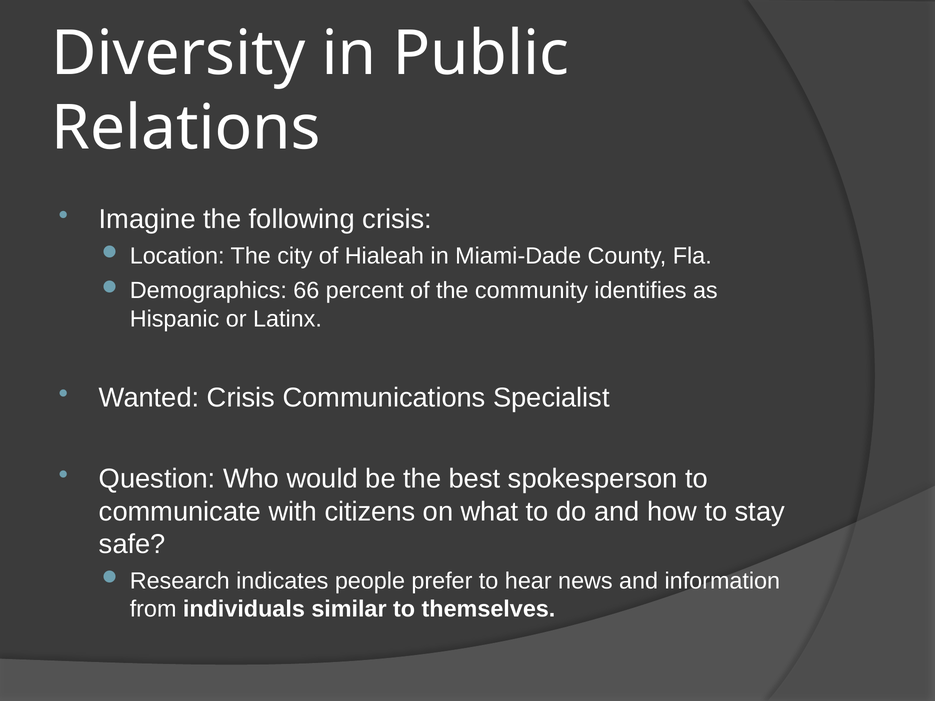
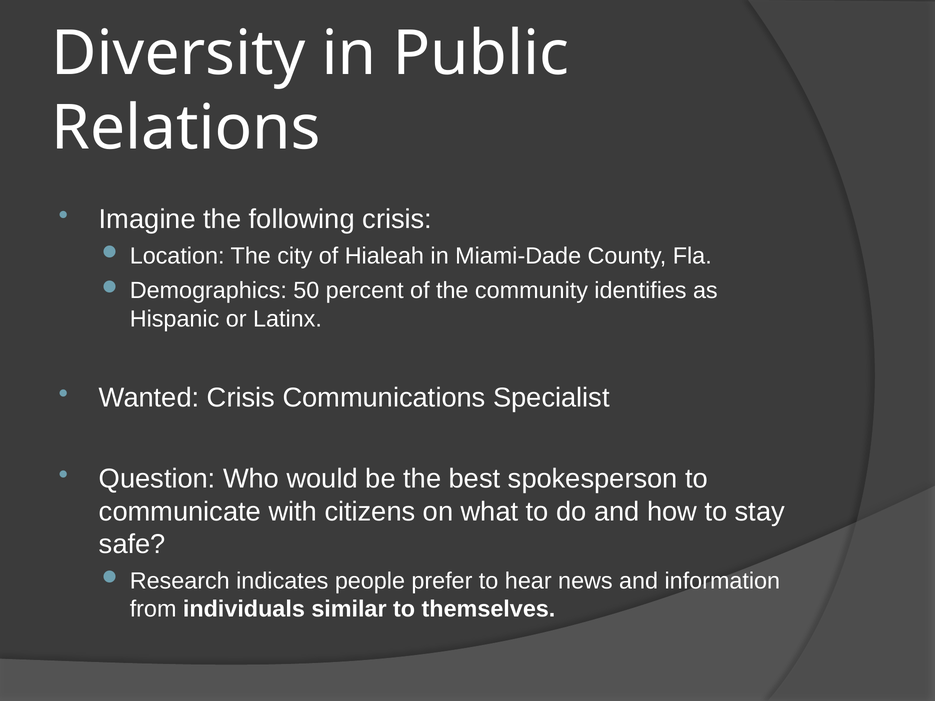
66: 66 -> 50
